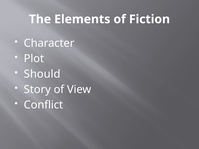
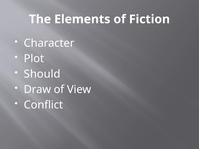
Story: Story -> Draw
